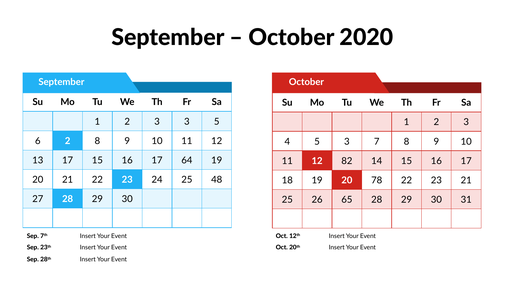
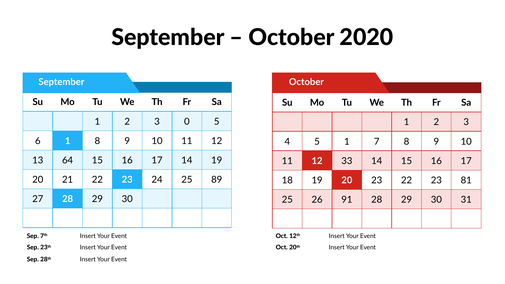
3 3: 3 -> 0
6 2: 2 -> 1
5 3: 3 -> 1
13 17: 17 -> 64
17 64: 64 -> 14
82: 82 -> 33
48: 48 -> 89
20 78: 78 -> 23
23 21: 21 -> 81
65: 65 -> 91
